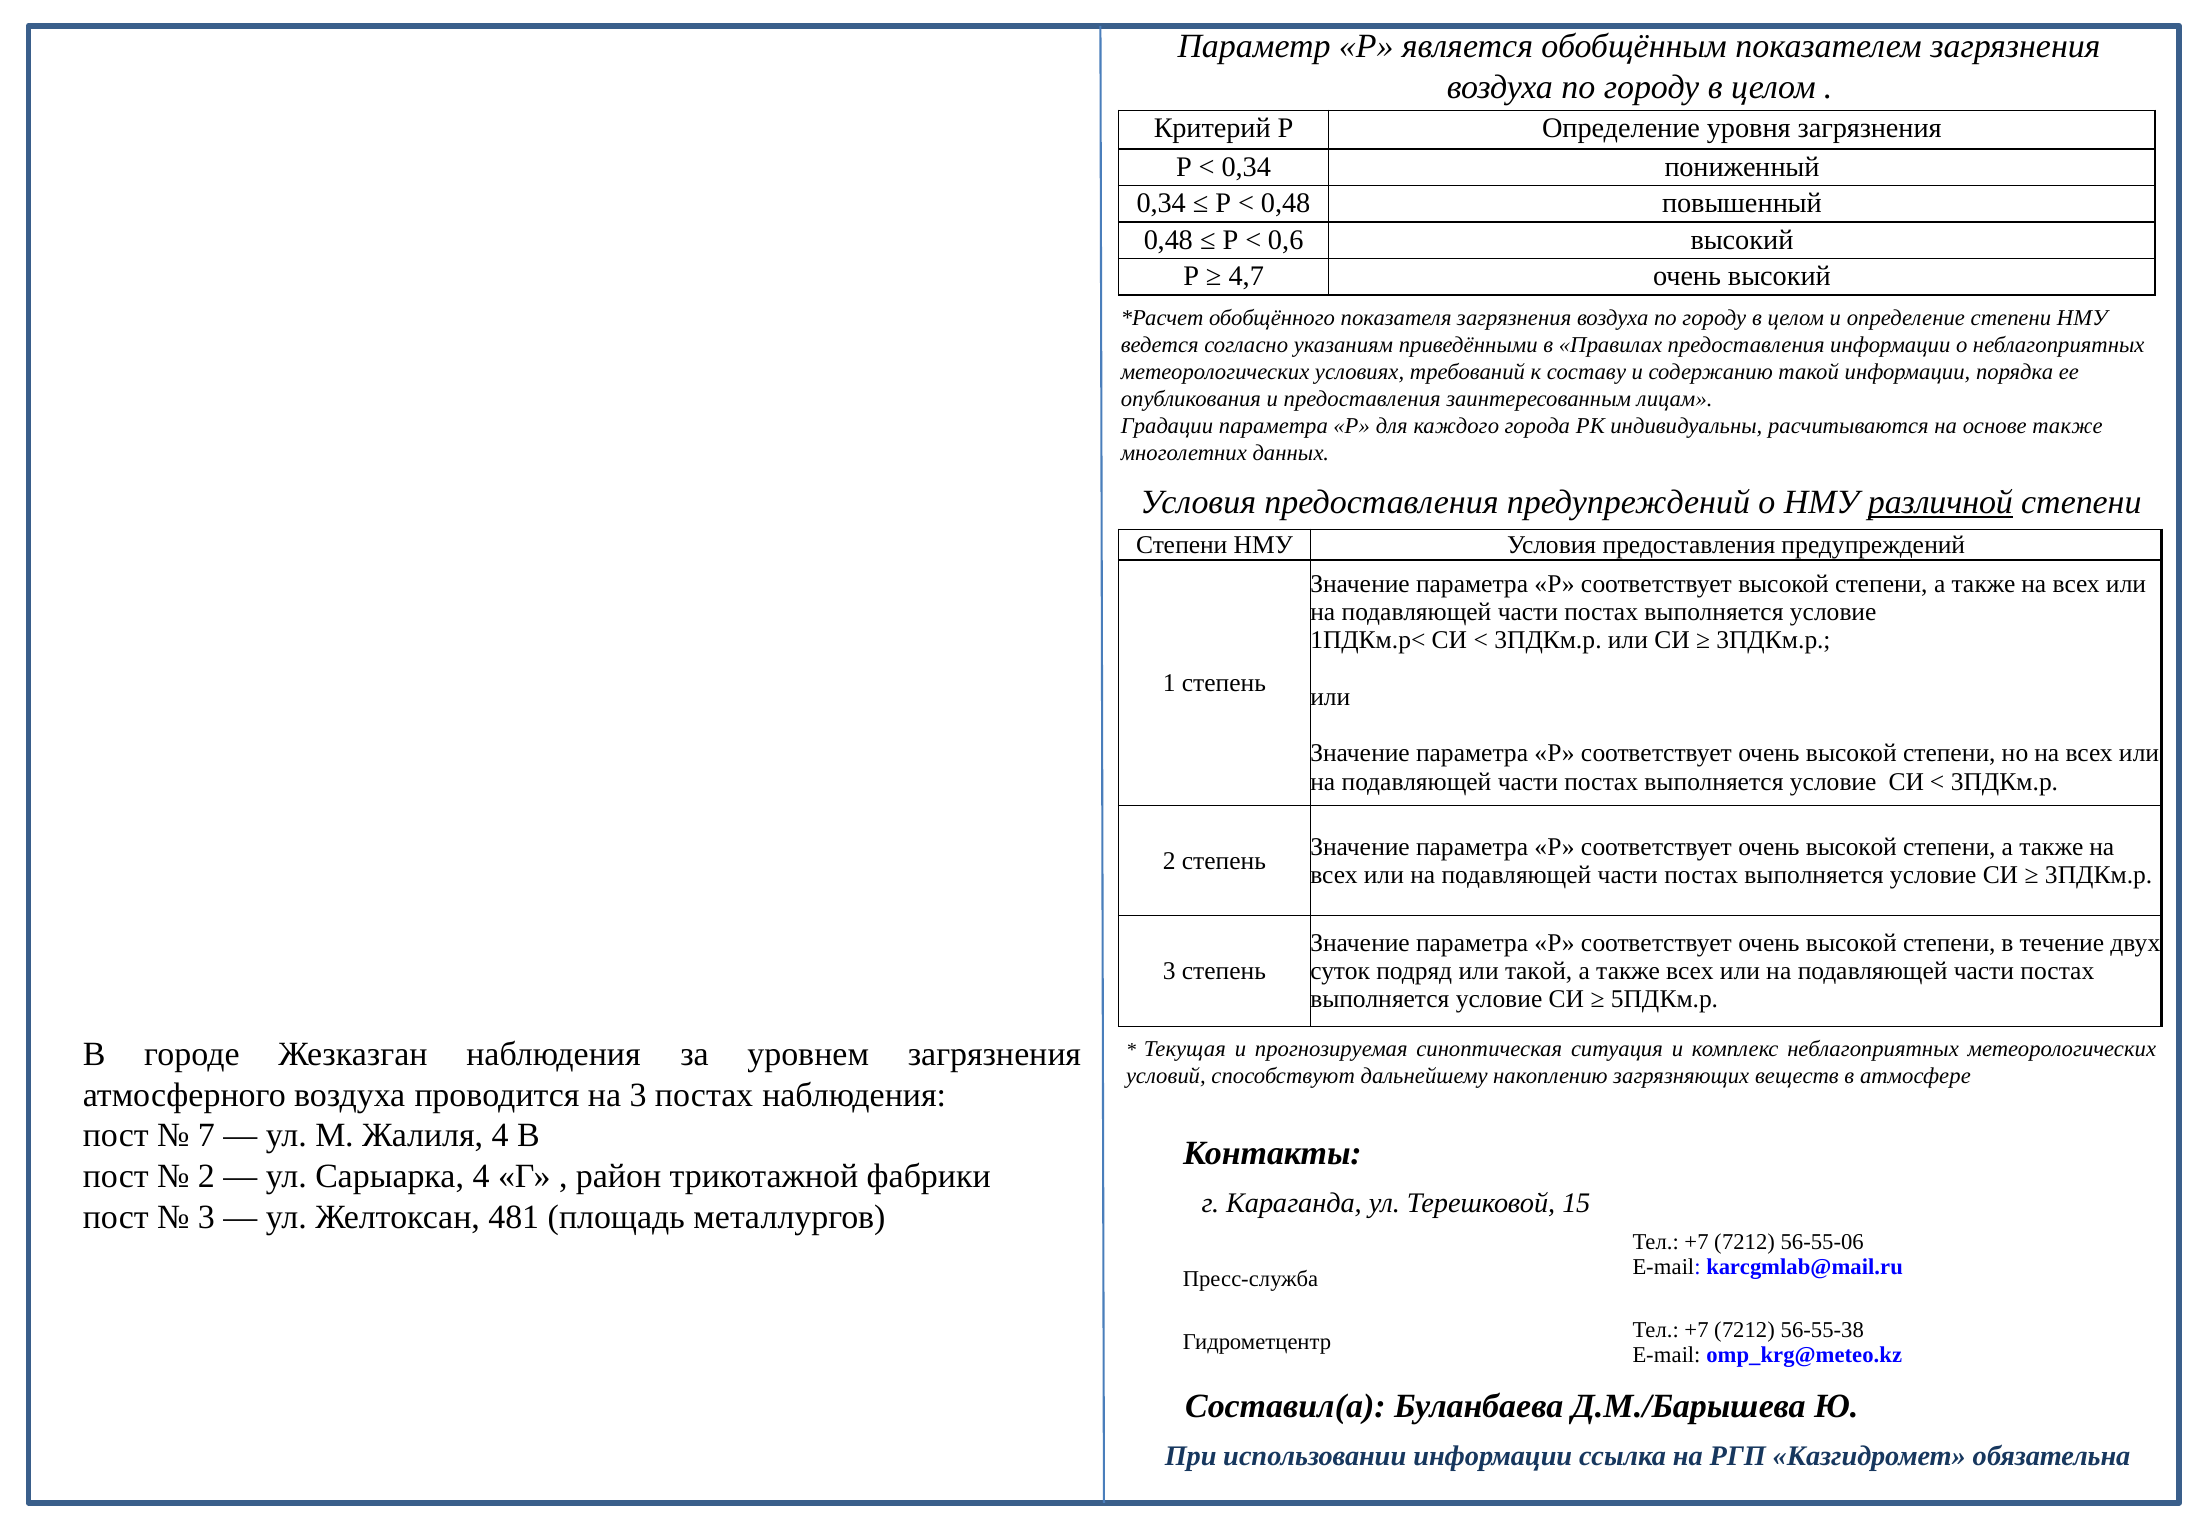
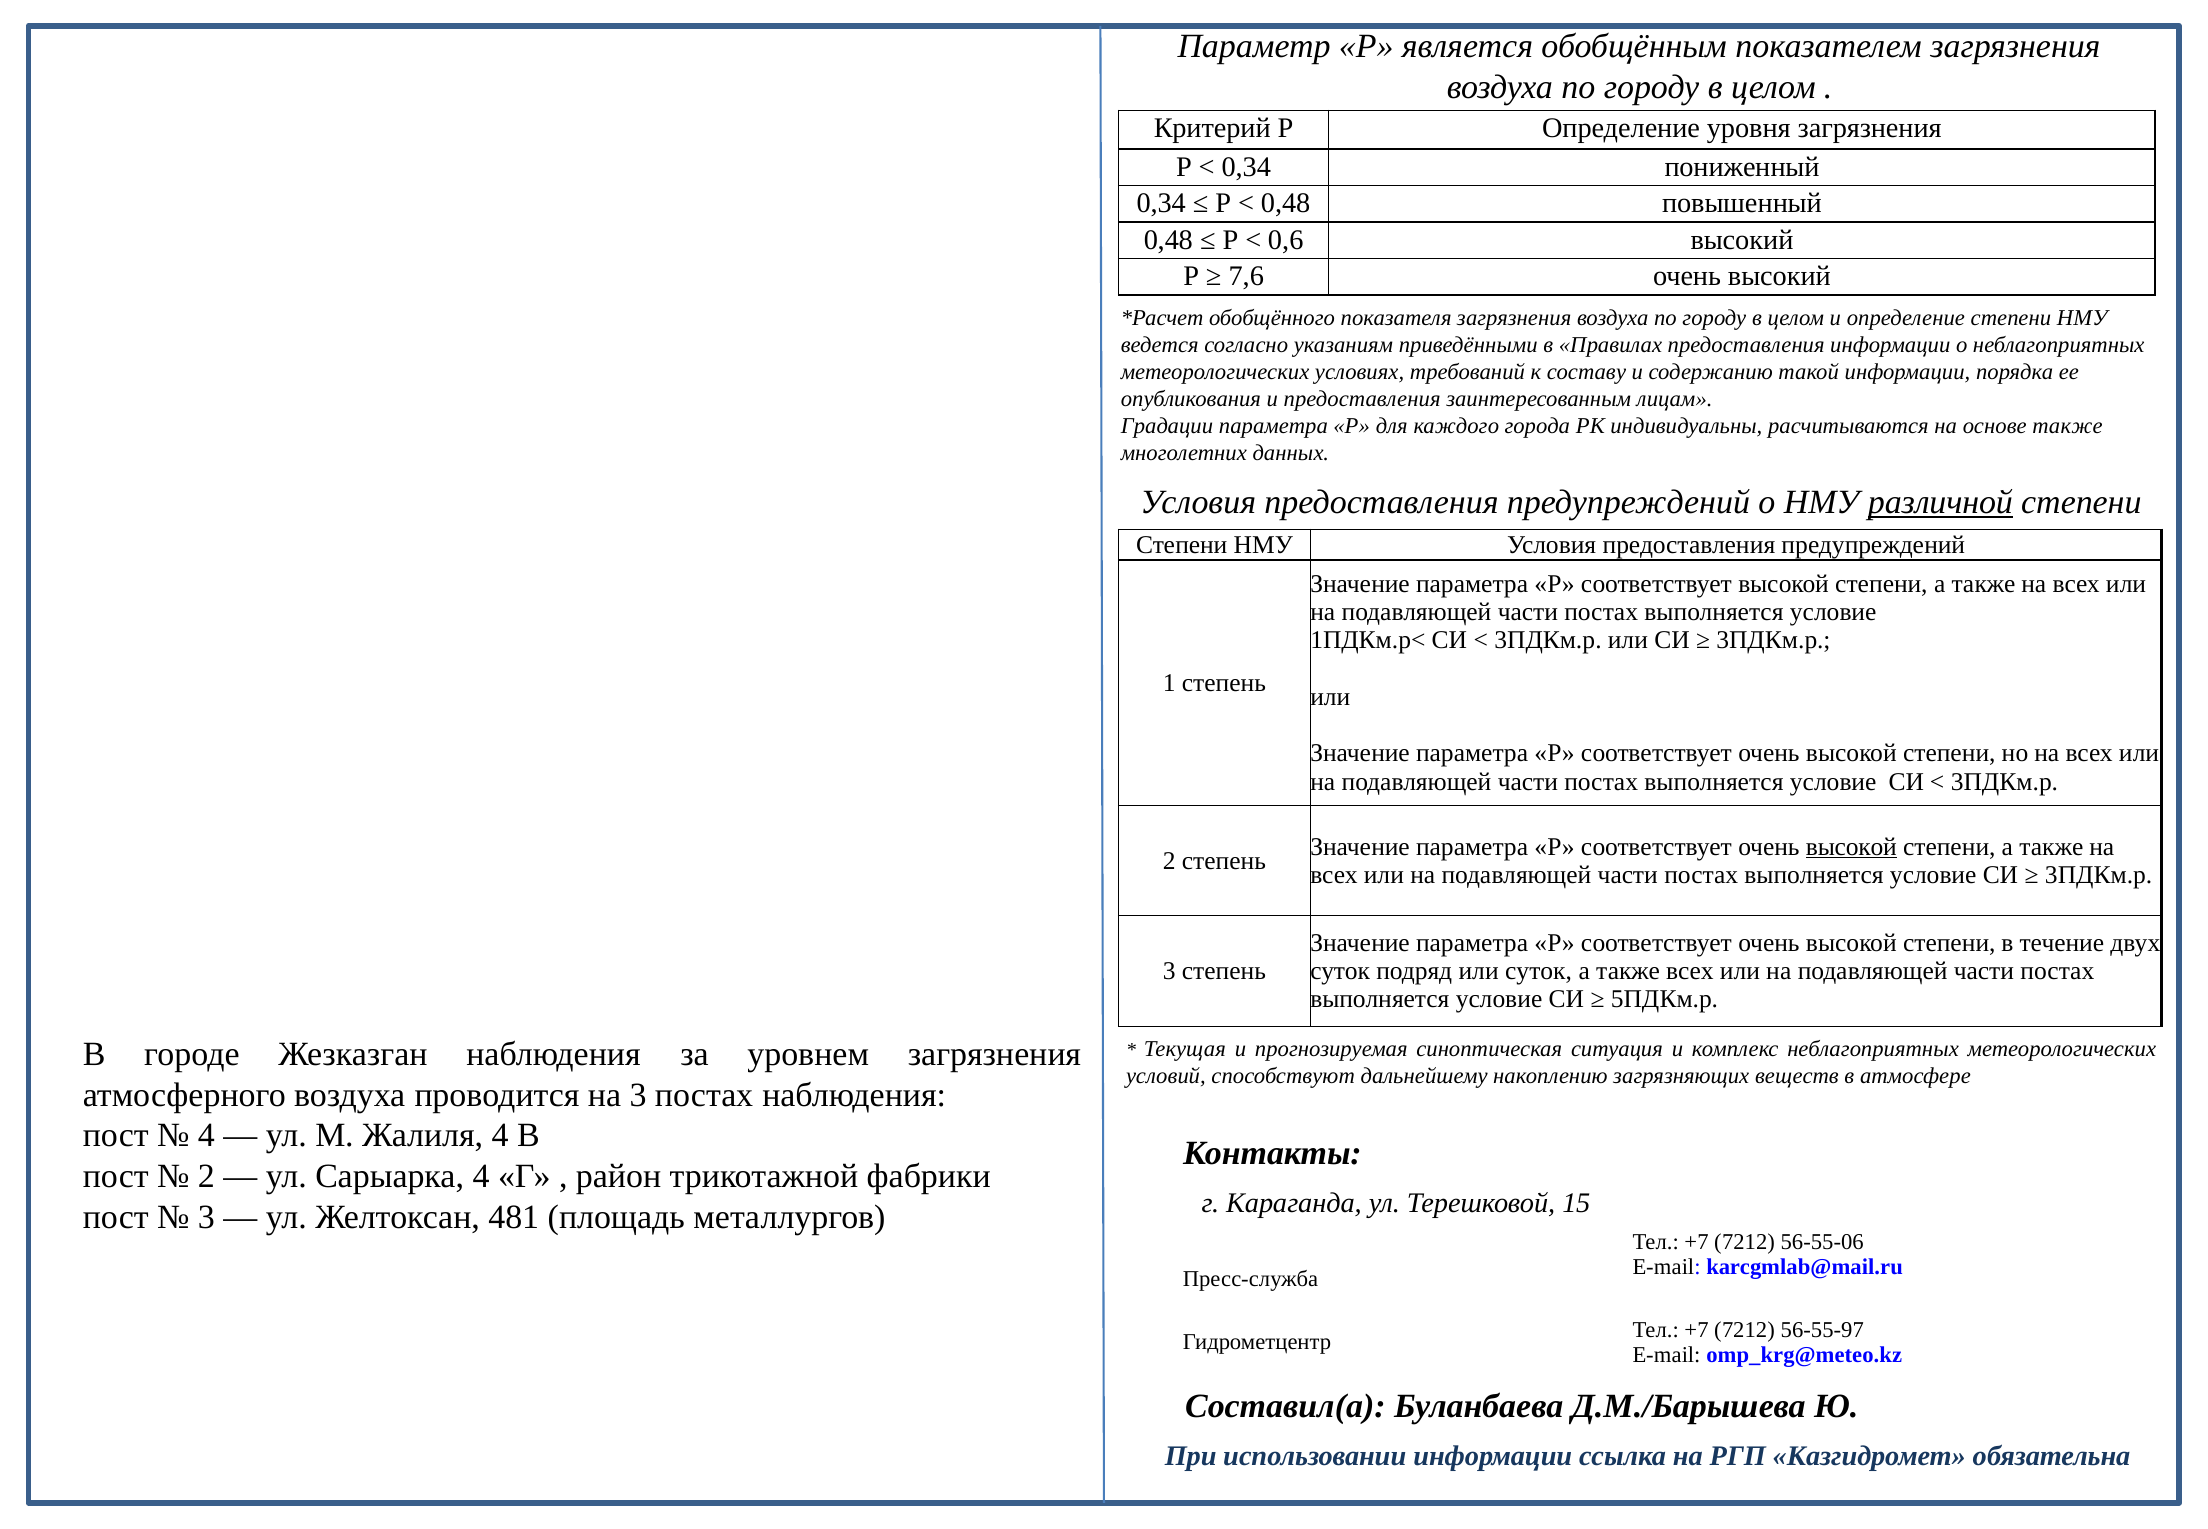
4,7: 4,7 -> 7,6
высокой at (1851, 846) underline: none -> present
или такой: такой -> суток
7 at (206, 1135): 7 -> 4
56-55-38: 56-55-38 -> 56-55-97
